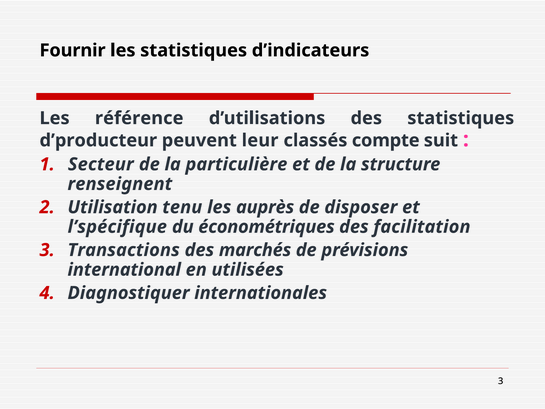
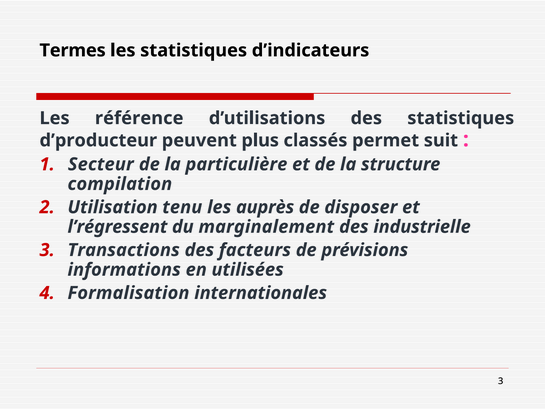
Fournir: Fournir -> Termes
leur: leur -> plus
compte: compte -> permet
renseignent: renseignent -> compilation
l’spécifique: l’spécifique -> l’régressent
économétriques: économétriques -> marginalement
facilitation: facilitation -> industrielle
marchés: marchés -> facteurs
international: international -> informations
Diagnostiquer: Diagnostiquer -> Formalisation
